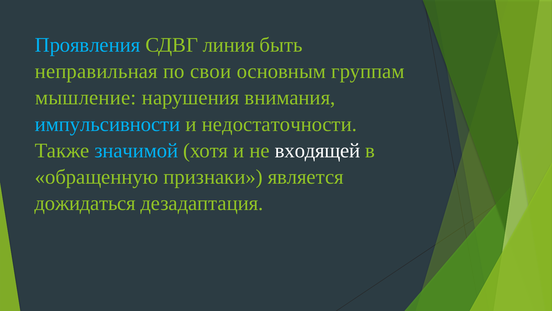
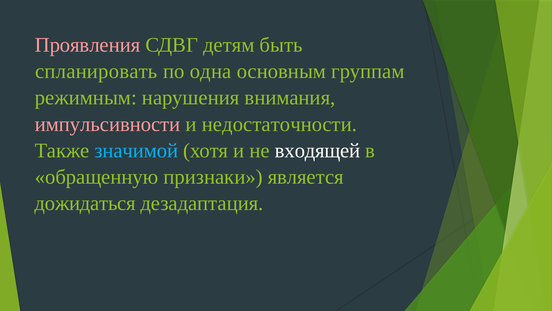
Проявления colour: light blue -> pink
линия: линия -> детям
неправильная: неправильная -> спланировать
свои: свои -> одна
мышление: мышление -> режимным
импульсивности colour: light blue -> pink
